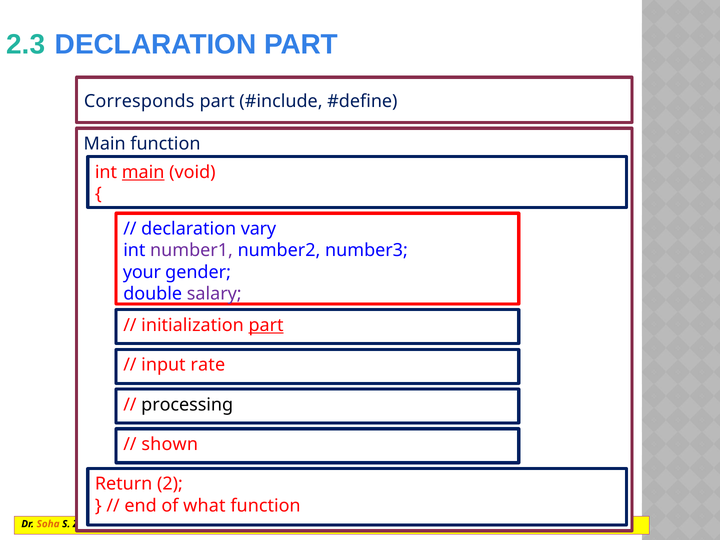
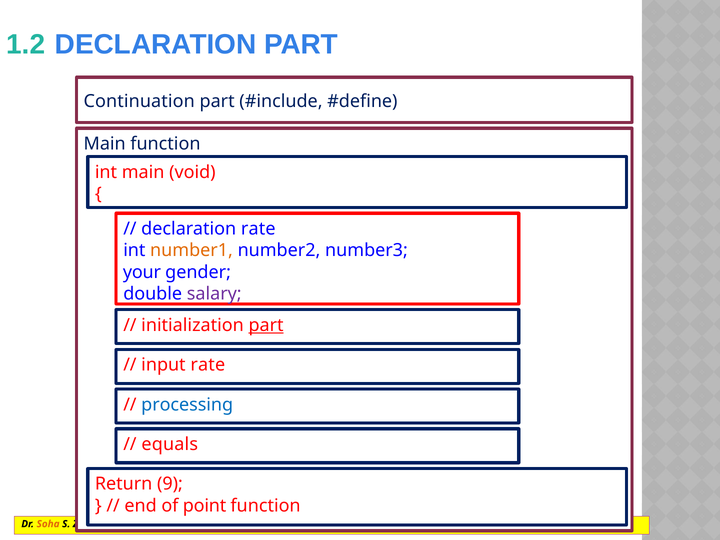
2.3: 2.3 -> 1.2
Corresponds: Corresponds -> Continuation
main at (143, 172) underline: present -> none
declaration vary: vary -> rate
number1 colour: purple -> orange
processing colour: black -> blue
shown: shown -> equals
2: 2 -> 9
what: what -> point
